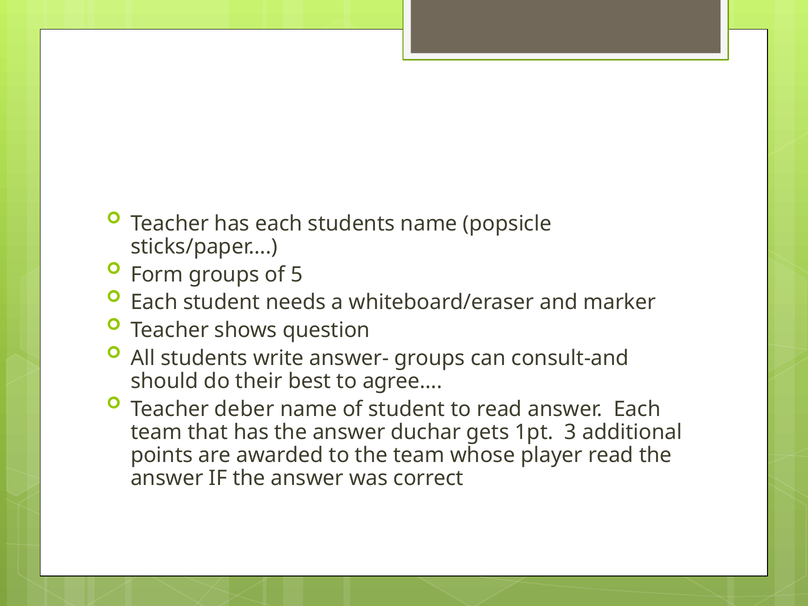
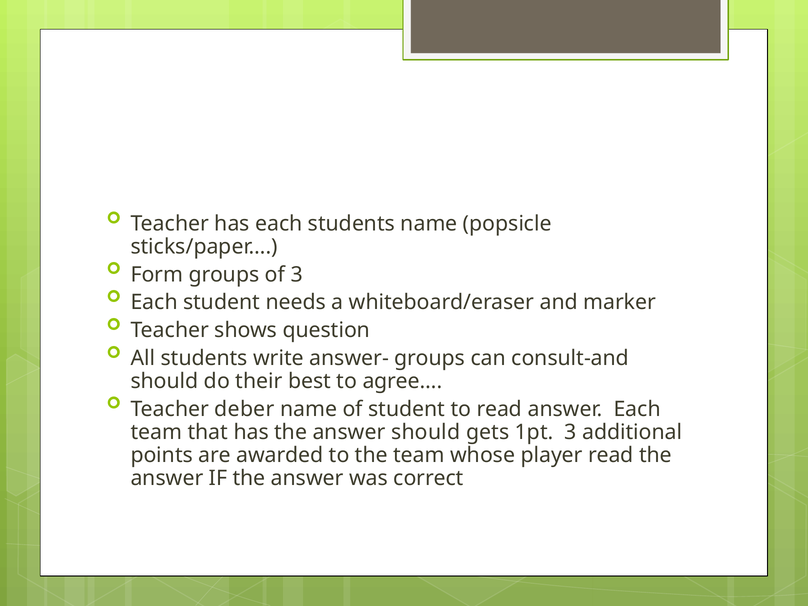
of 5: 5 -> 3
answer duchar: duchar -> should
